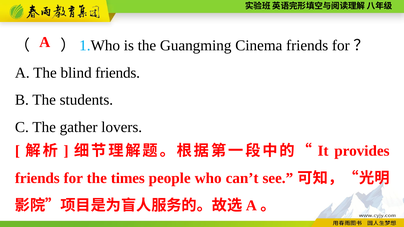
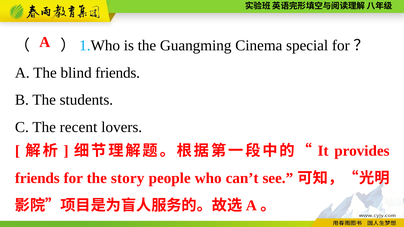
Cinema friends: friends -> special
gather: gather -> recent
times: times -> story
